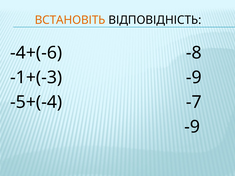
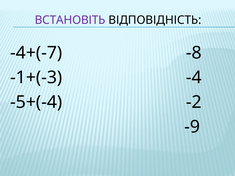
ВСТАНОВІТЬ colour: orange -> purple
-4+(-6: -4+(-6 -> -4+(-7
-1+(-3 -9: -9 -> -4
-7: -7 -> -2
